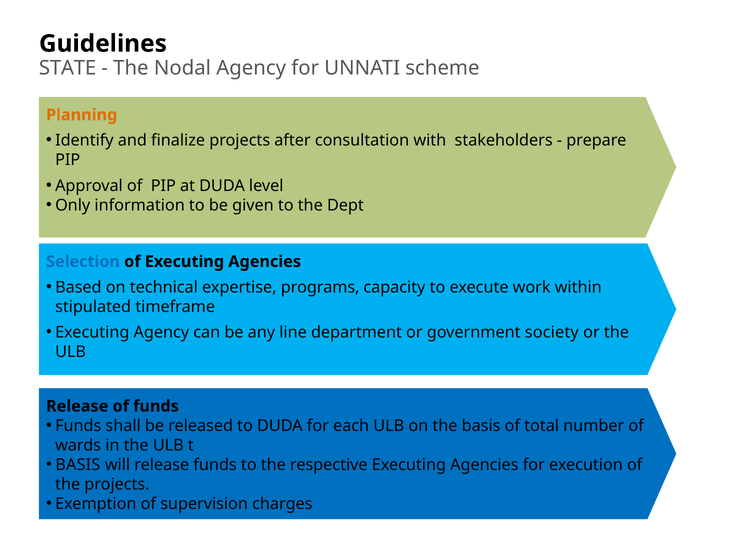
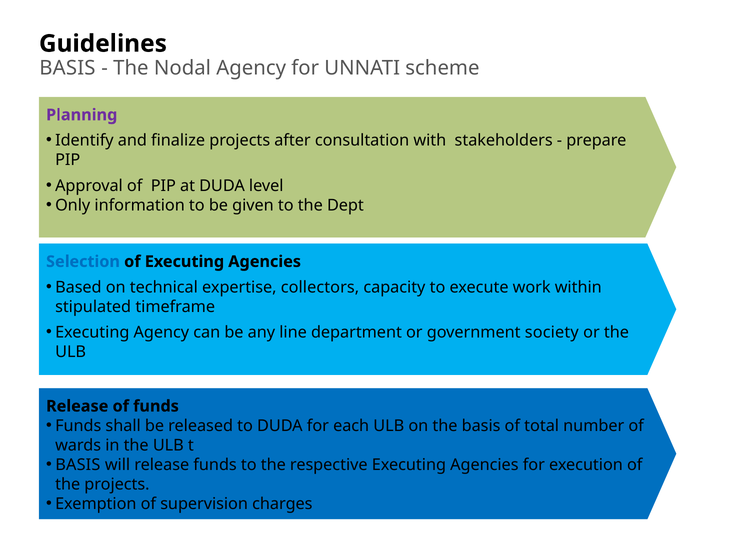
STATE at (68, 68): STATE -> BASIS
Planning colour: orange -> purple
programs: programs -> collectors
